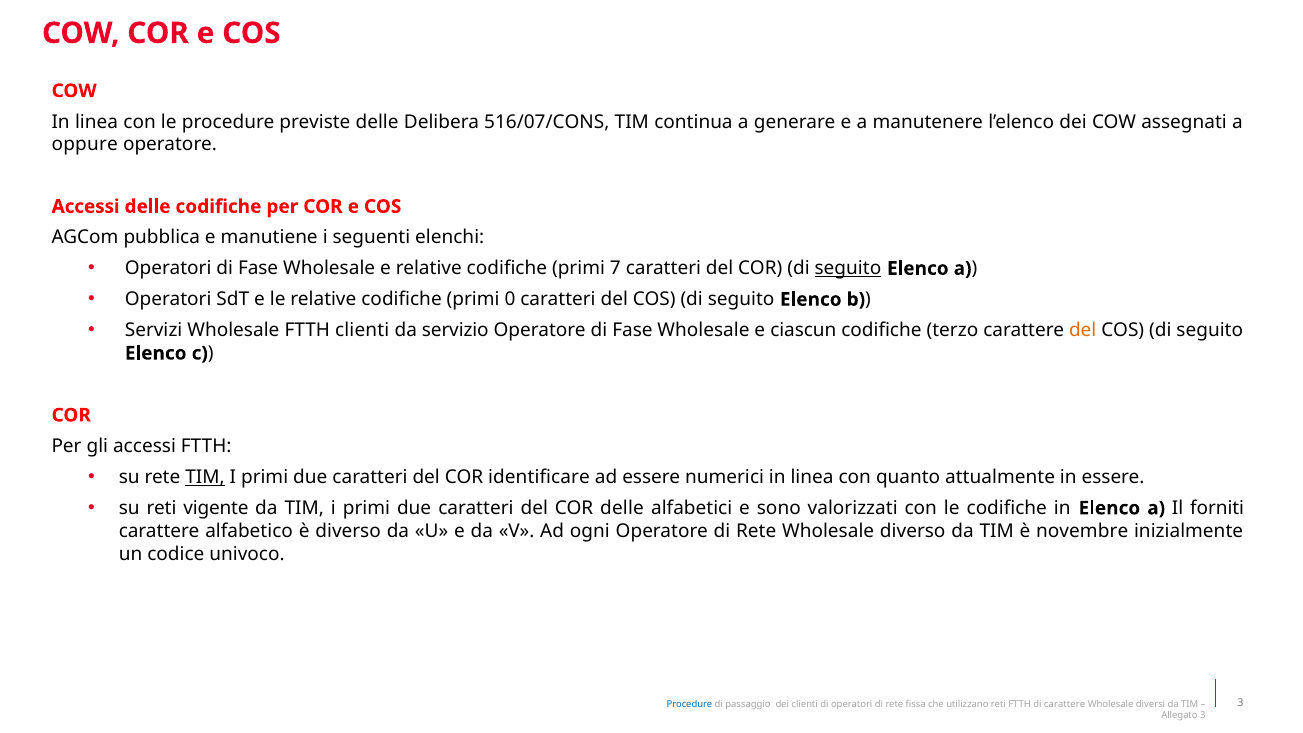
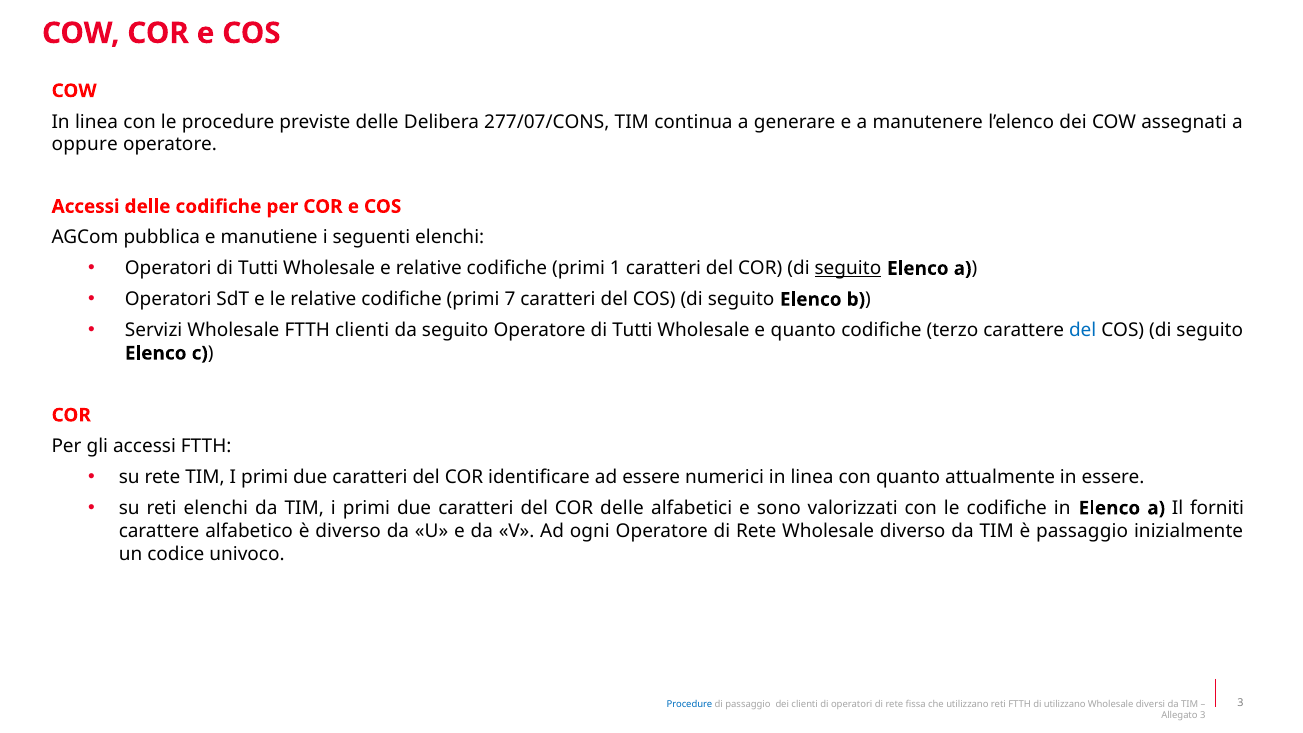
516/07/CONS: 516/07/CONS -> 277/07/CONS
Operatori di Fase: Fase -> Tutti
7: 7 -> 1
0: 0 -> 7
da servizio: servizio -> seguito
Operatore di Fase: Fase -> Tutti
e ciascun: ciascun -> quanto
del at (1083, 330) colour: orange -> blue
TIM at (205, 477) underline: present -> none
reti vigente: vigente -> elenchi
è novembre: novembre -> passaggio
di carattere: carattere -> utilizzano
